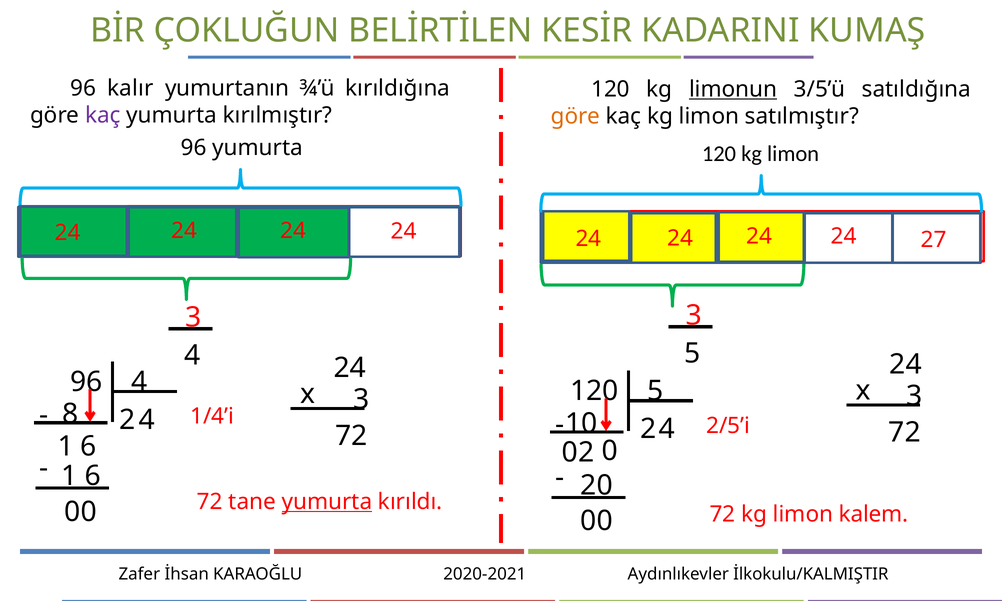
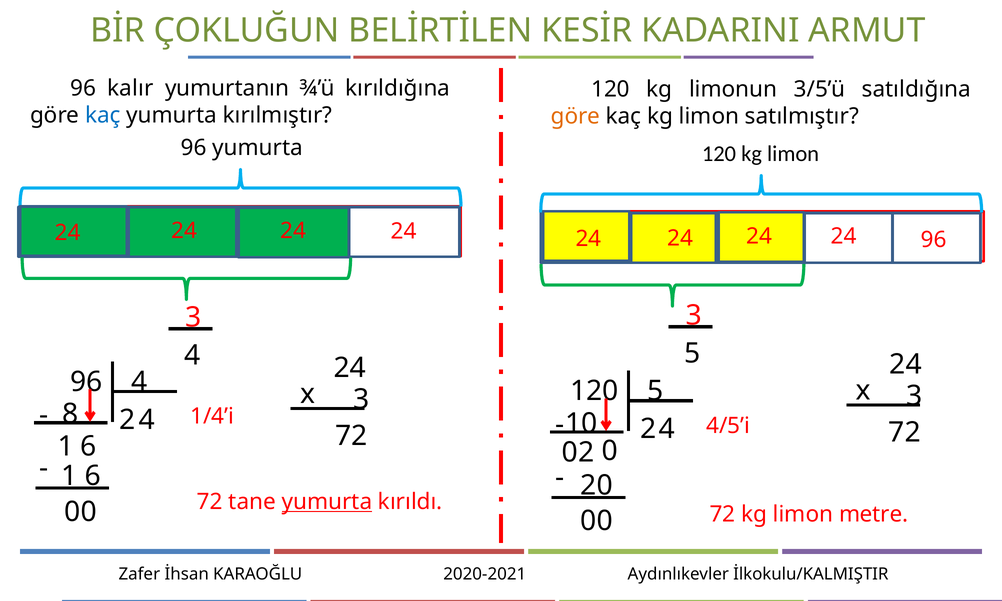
KUMAŞ: KUMAŞ -> ARMUT
limonun underline: present -> none
kaç at (103, 115) colour: purple -> blue
24 27: 27 -> 96
2/5’i: 2/5’i -> 4/5’i
kalem: kalem -> metre
